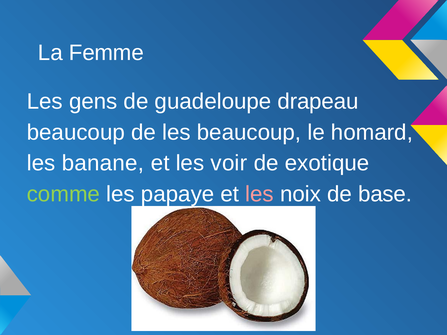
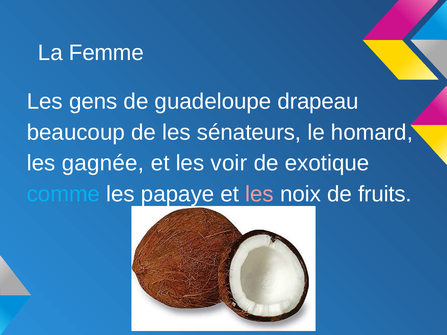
les beaucoup: beaucoup -> sénateurs
banane: banane -> gagnée
comme colour: light green -> light blue
base: base -> fruits
